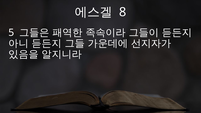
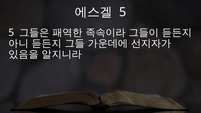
8 at (123, 12): 8 -> 5
